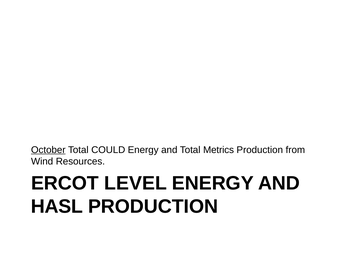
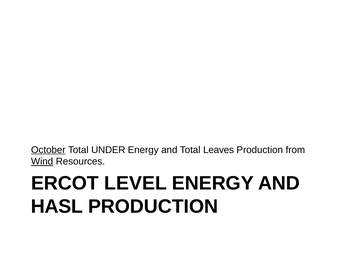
COULD: COULD -> UNDER
Metrics: Metrics -> Leaves
Wind underline: none -> present
